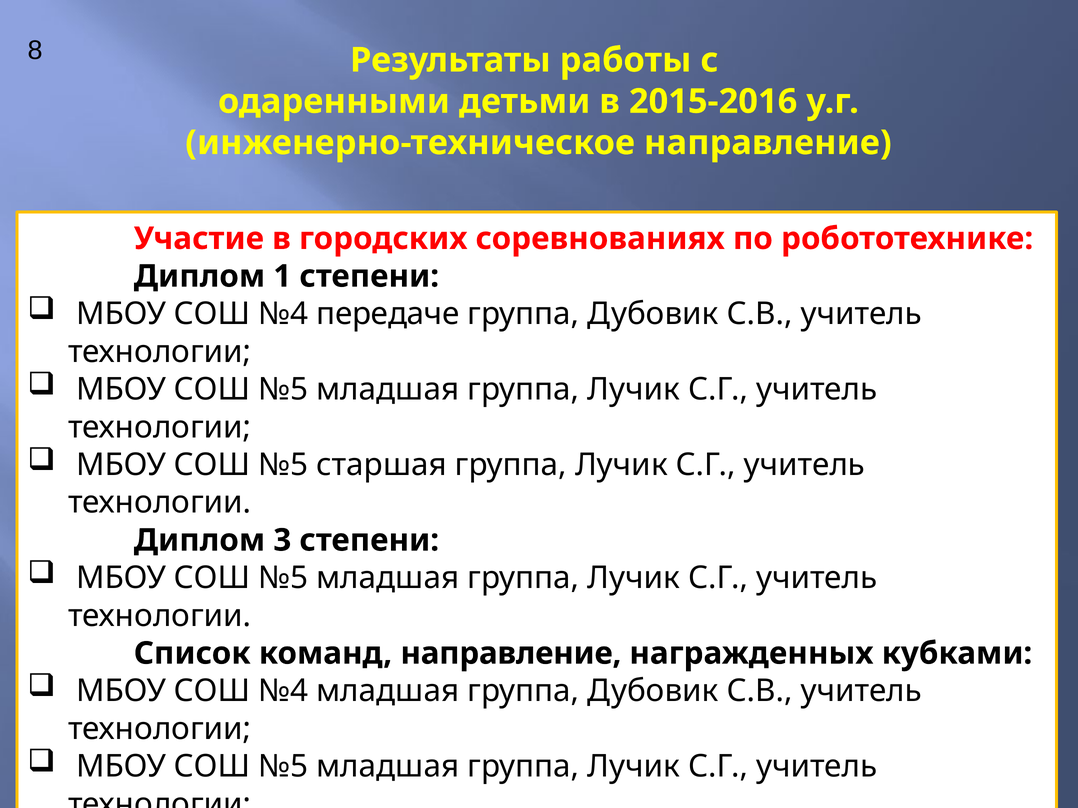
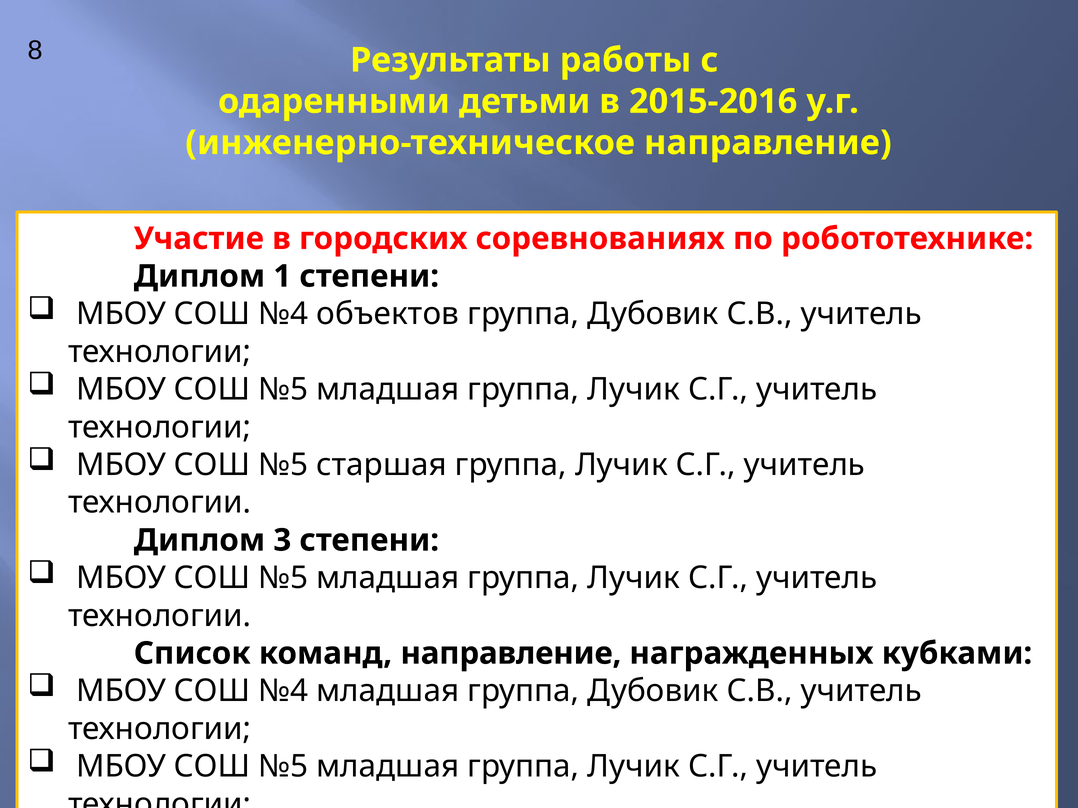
передаче: передаче -> объектов
